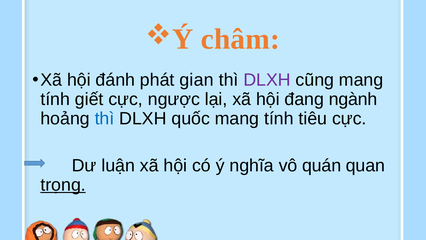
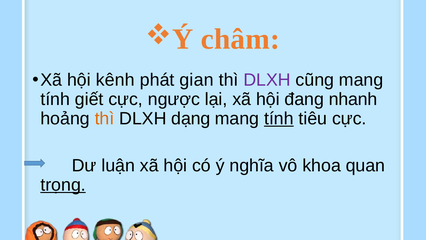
đánh: đánh -> kênh
ngành: ngành -> nhanh
thì at (105, 118) colour: blue -> orange
quốc: quốc -> dạng
tính at (279, 118) underline: none -> present
quán: quán -> khoa
